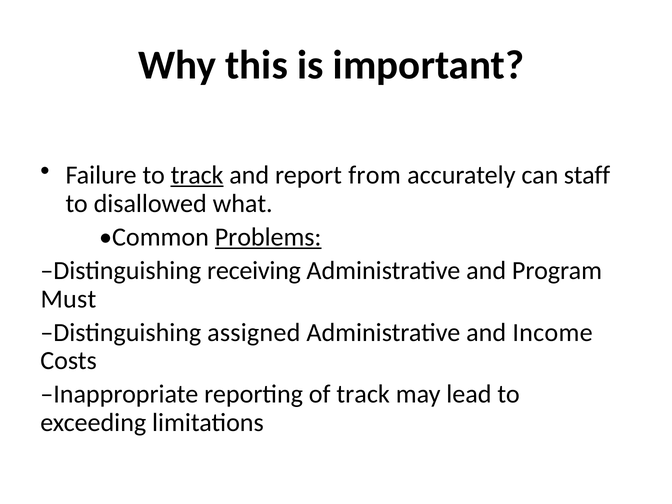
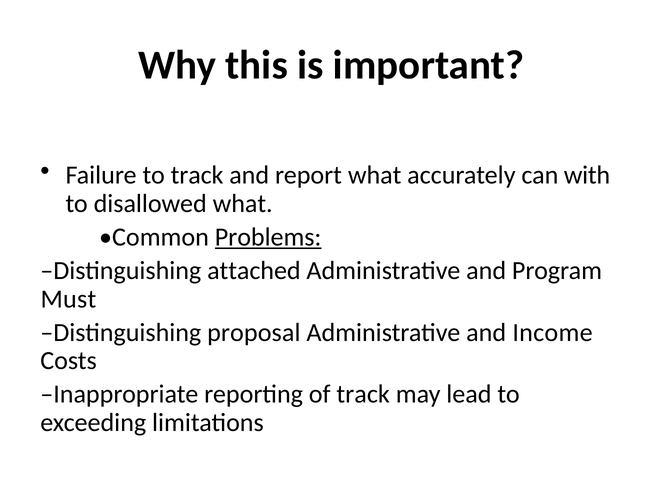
track at (197, 175) underline: present -> none
report from: from -> what
staff: staff -> with
receiving: receiving -> attached
assigned: assigned -> proposal
